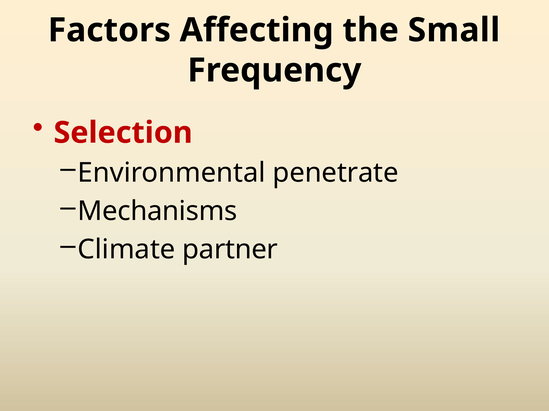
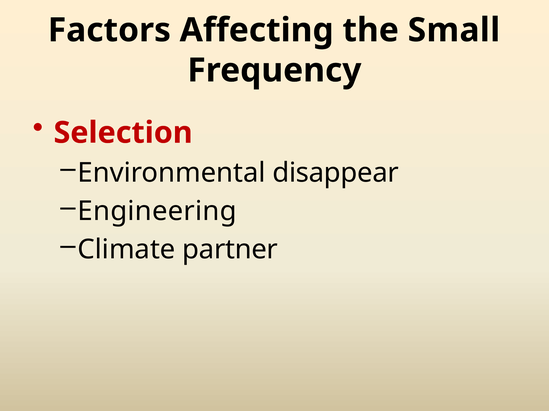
penetrate: penetrate -> disappear
Mechanisms: Mechanisms -> Engineering
